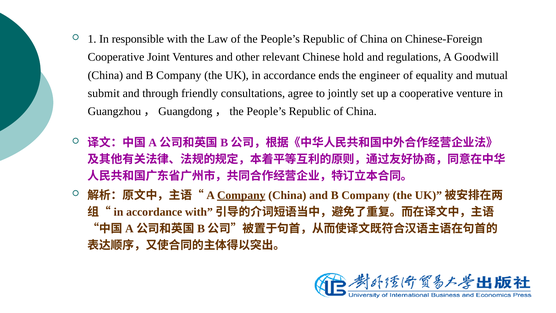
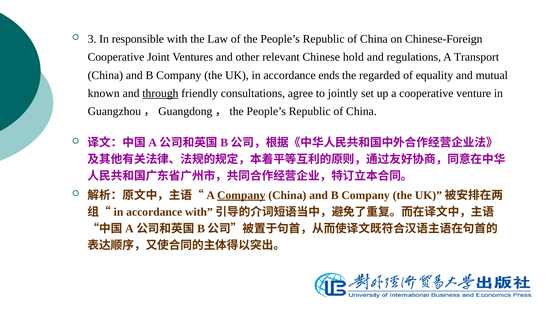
1: 1 -> 3
Goodwill: Goodwill -> Transport
engineer: engineer -> regarded
submit: submit -> known
through underline: none -> present
